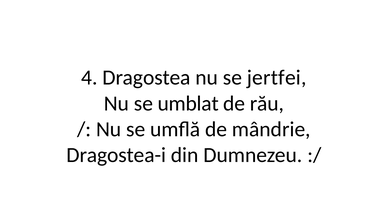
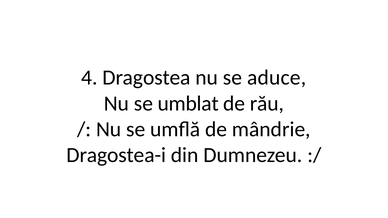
jertfei: jertfei -> aduce
